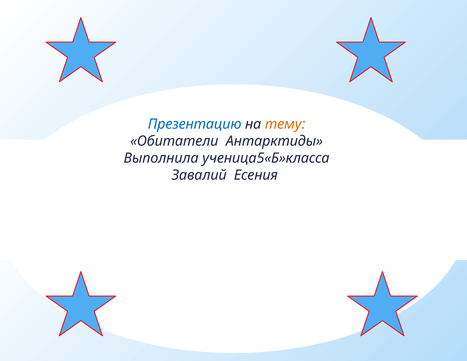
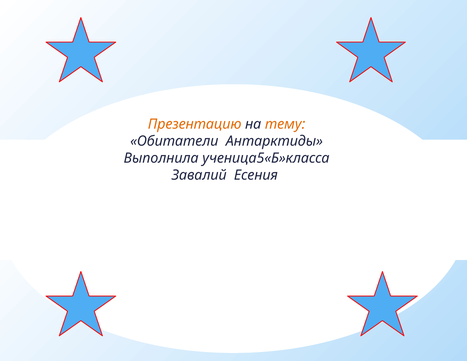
Презентацию colour: blue -> orange
